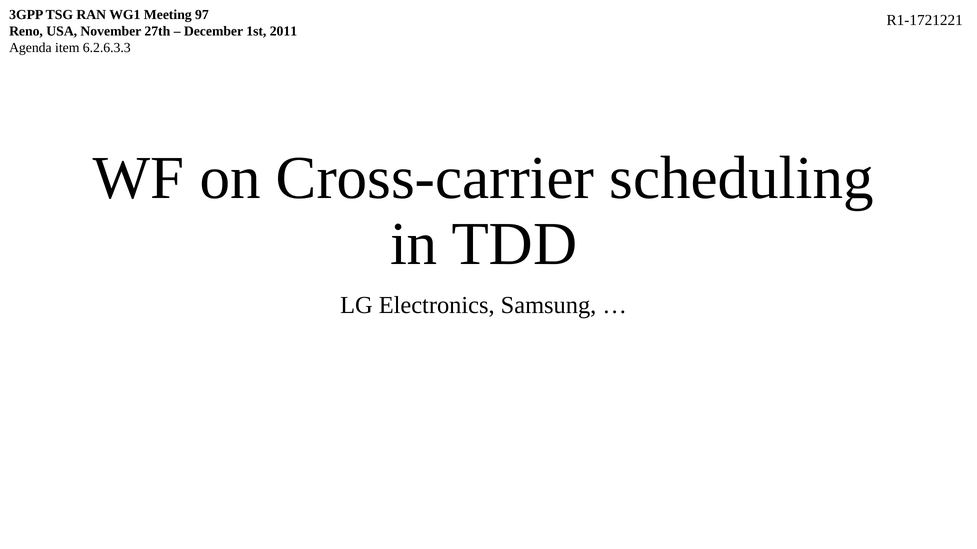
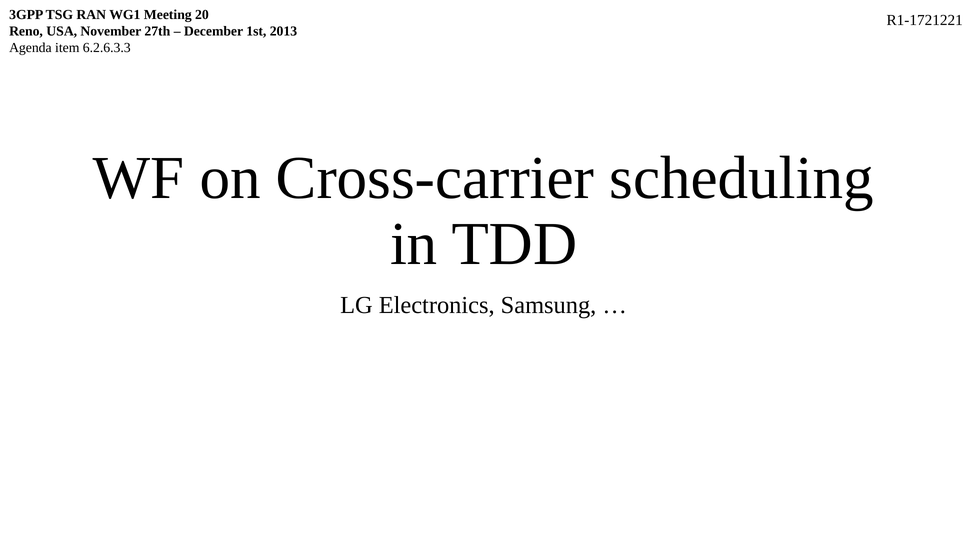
97: 97 -> 20
2011: 2011 -> 2013
